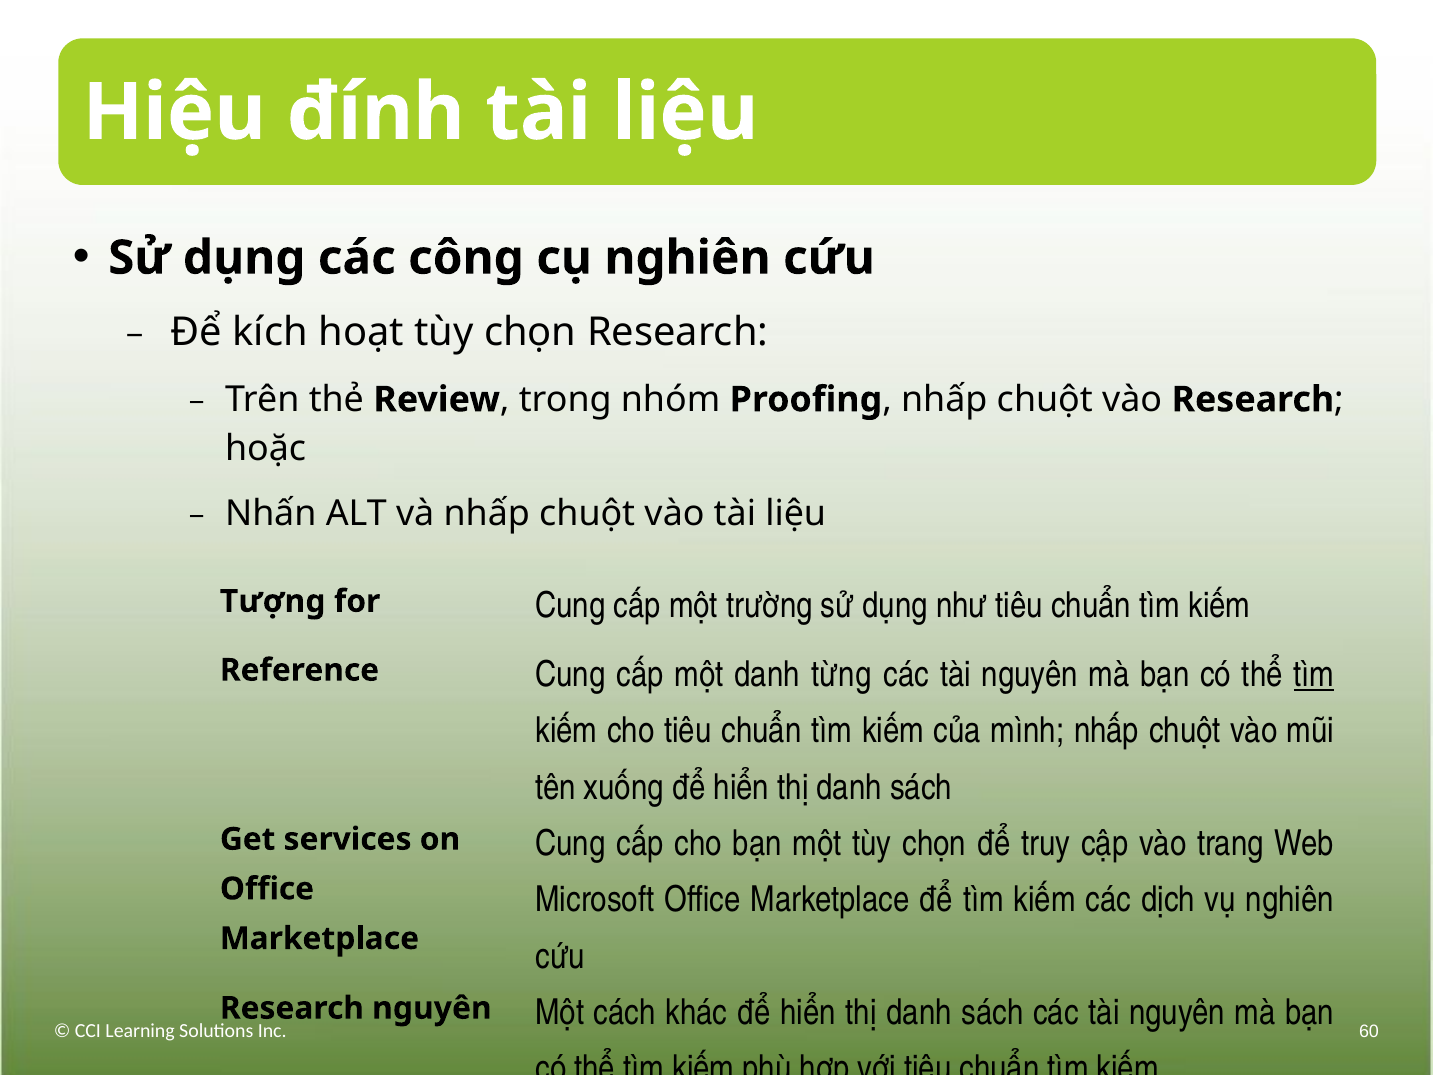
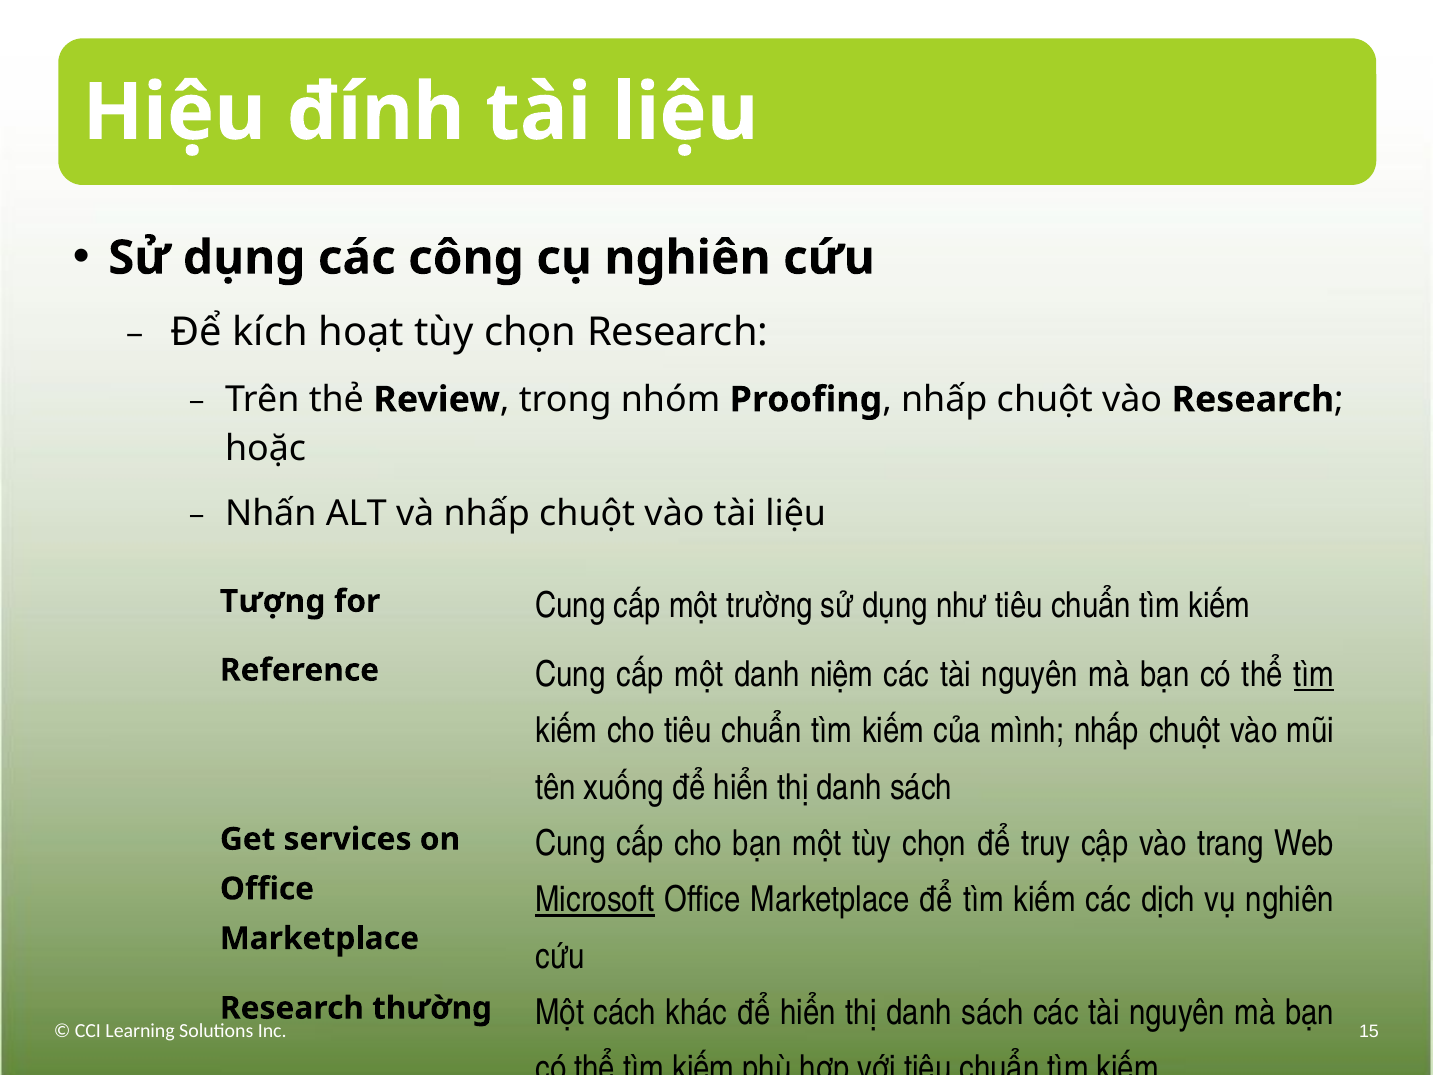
từng: từng -> niệm
Microsoft underline: none -> present
nguyên at (432, 1008): nguyên -> thường
60: 60 -> 15
